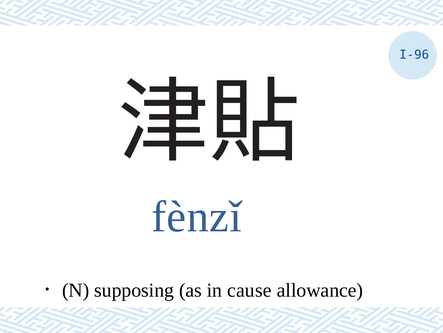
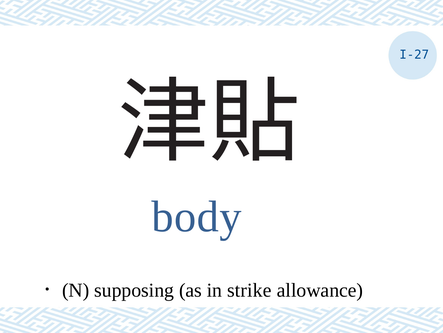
I-96: I-96 -> I-27
fènzǐ: fènzǐ -> body
cause: cause -> strike
